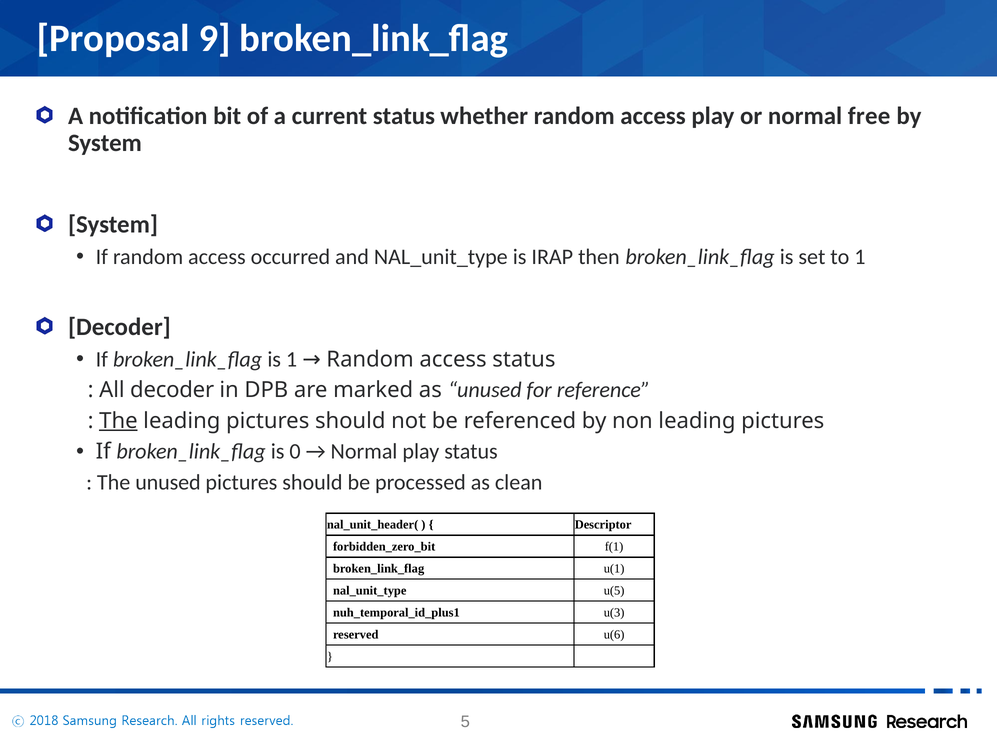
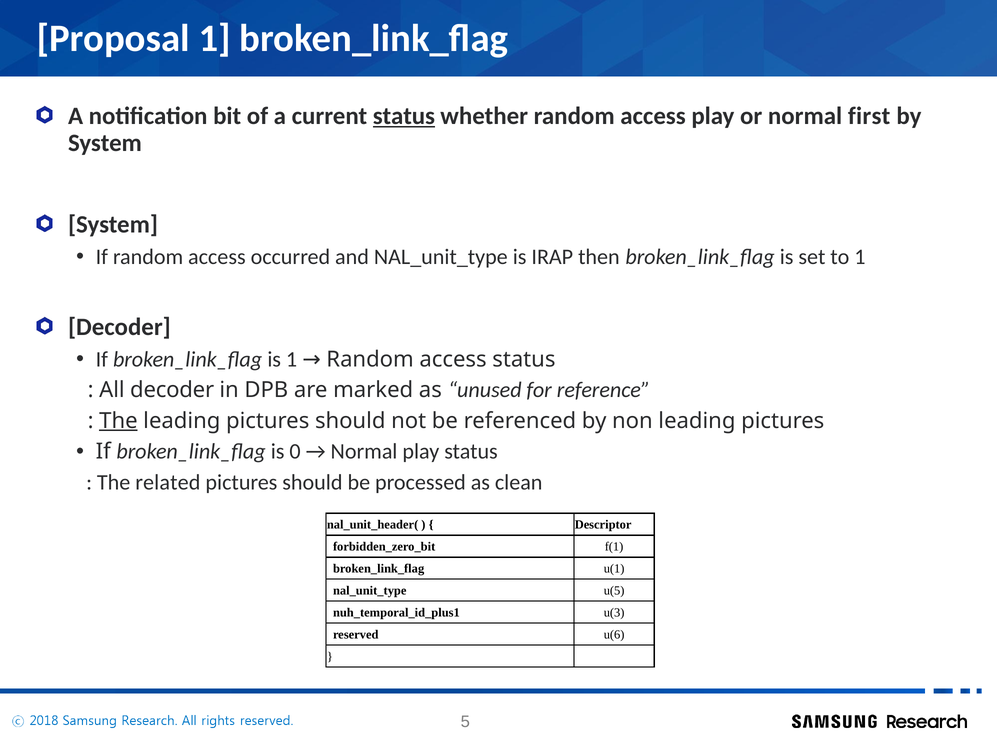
Proposal 9: 9 -> 1
status at (404, 116) underline: none -> present
free: free -> first
The unused: unused -> related
